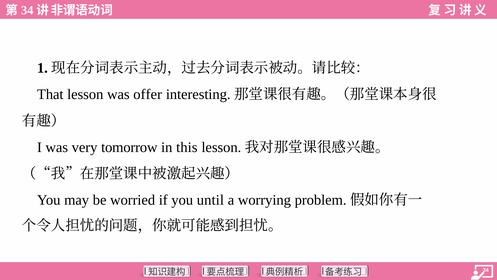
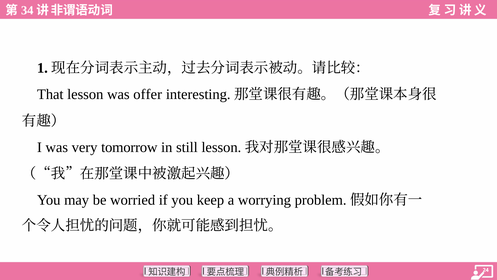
this: this -> still
until: until -> keep
